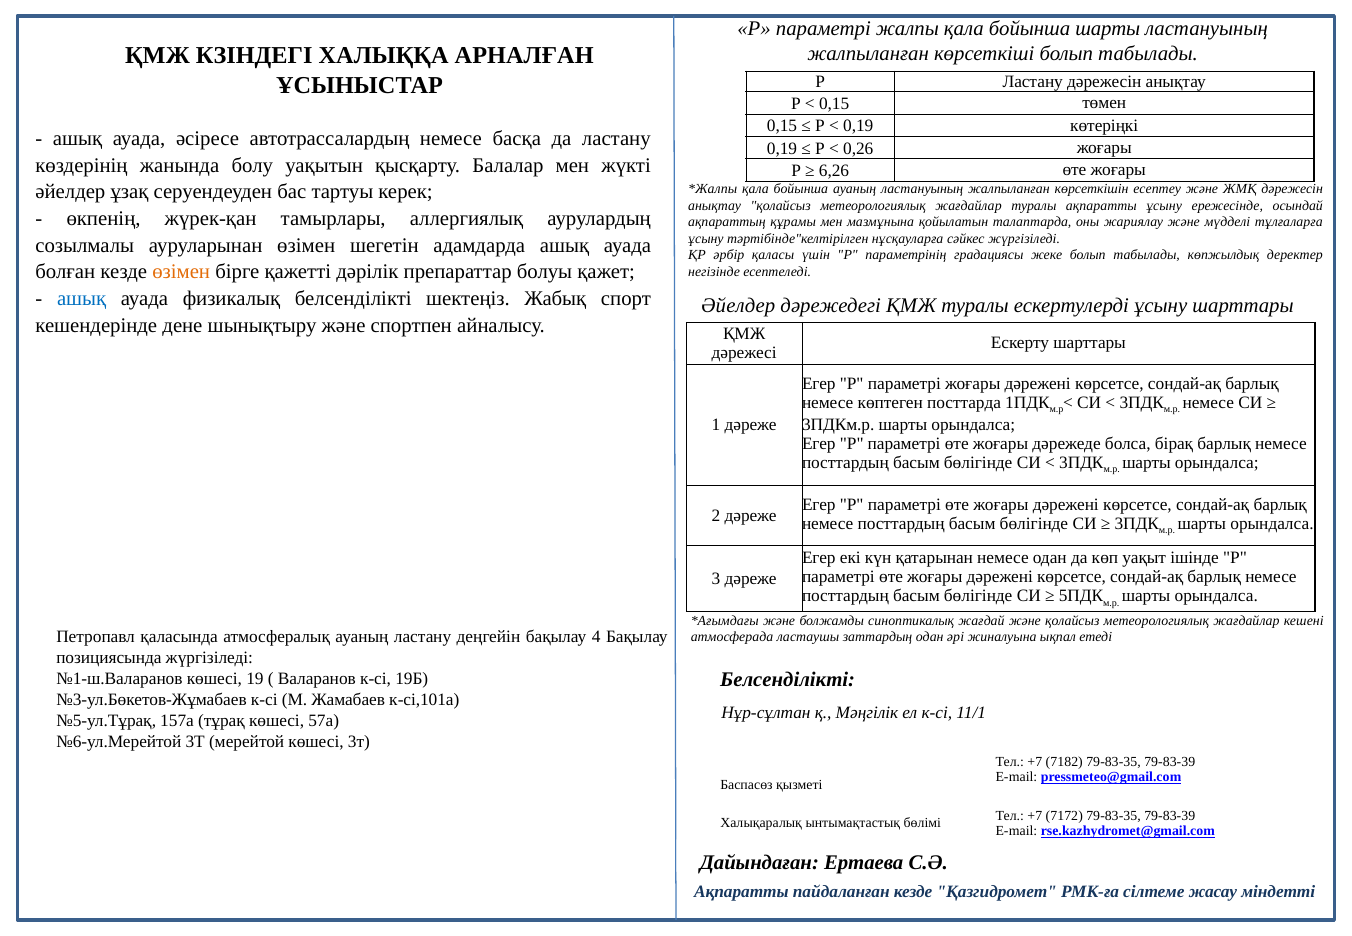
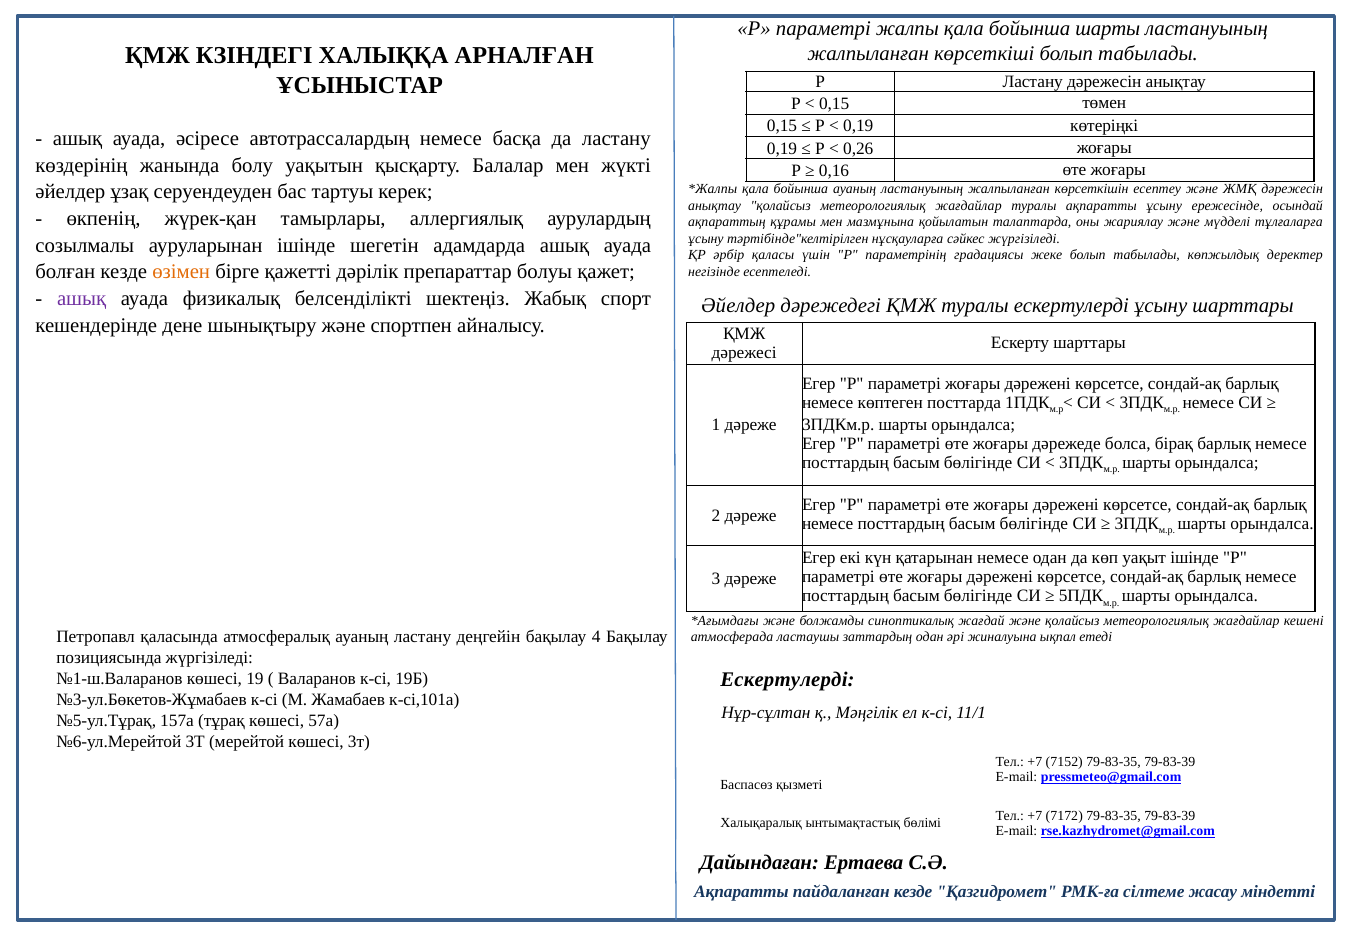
6,26: 6,26 -> 0,16
ауруларынан өзімен: өзімен -> ішінде
ашық at (82, 299) colour: blue -> purple
Белсенділікті at (788, 680): Белсенділікті -> Ескертулерді
7182: 7182 -> 7152
